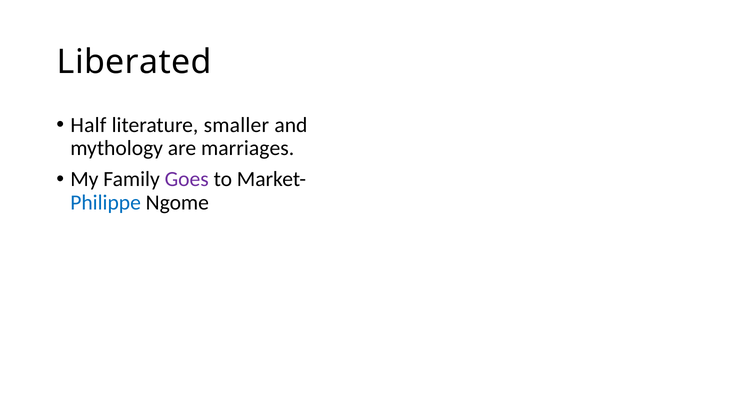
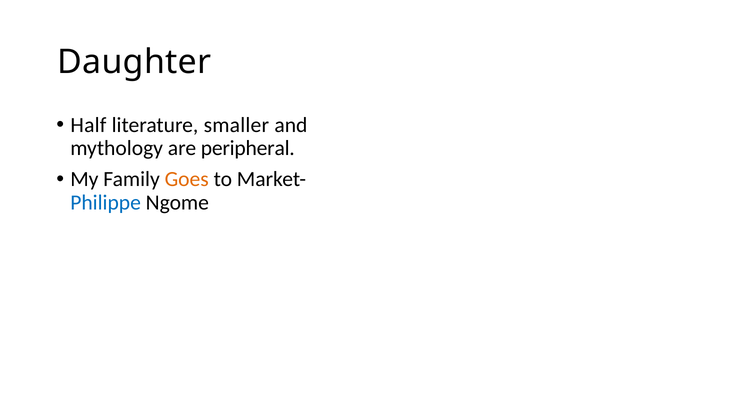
Liberated: Liberated -> Daughter
marriages: marriages -> peripheral
Goes colour: purple -> orange
